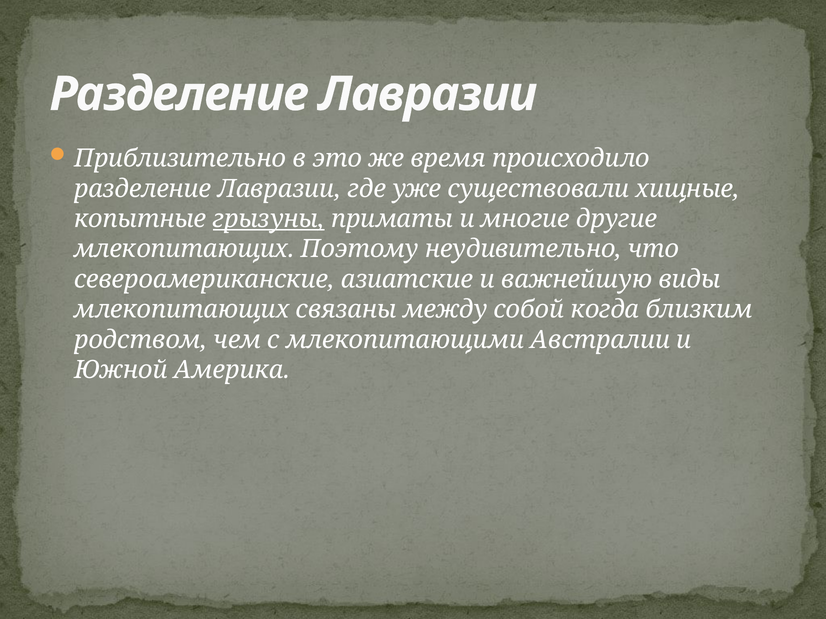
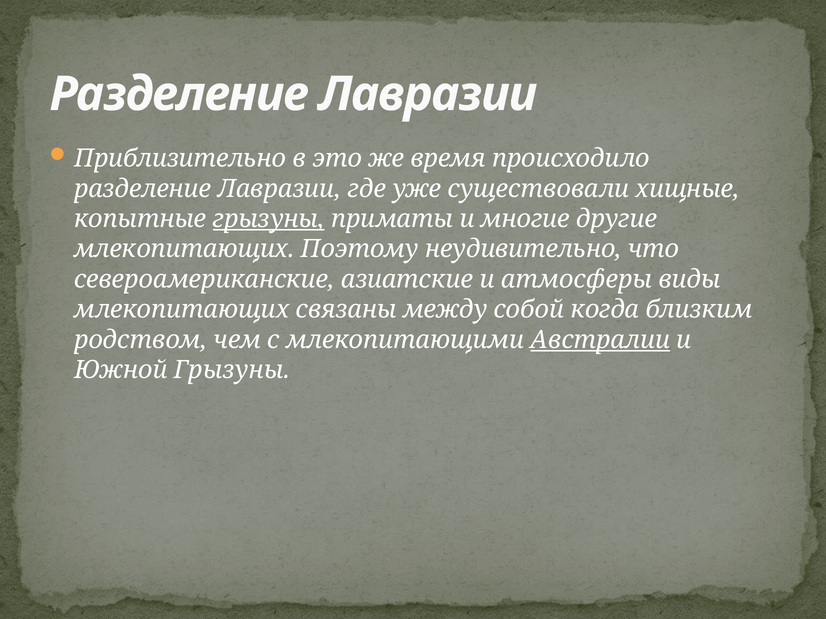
важнейшую: важнейшую -> атмосферы
Австралии underline: none -> present
Южной Америка: Америка -> Грызуны
